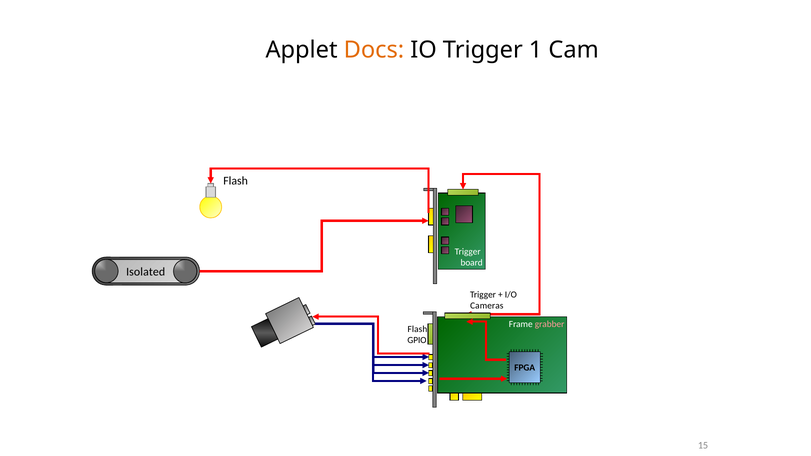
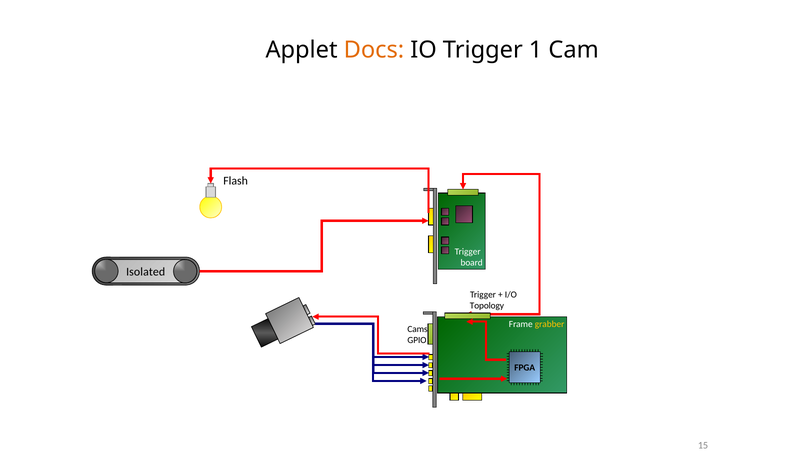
Cameras: Cameras -> Topology
grabber colour: pink -> yellow
Flash at (417, 329): Flash -> Cams
